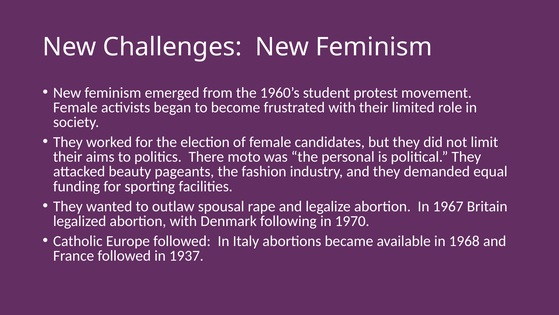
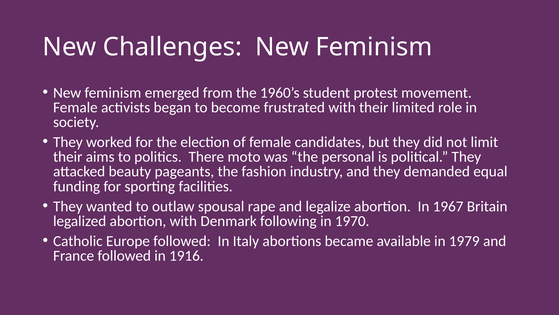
1968: 1968 -> 1979
1937: 1937 -> 1916
